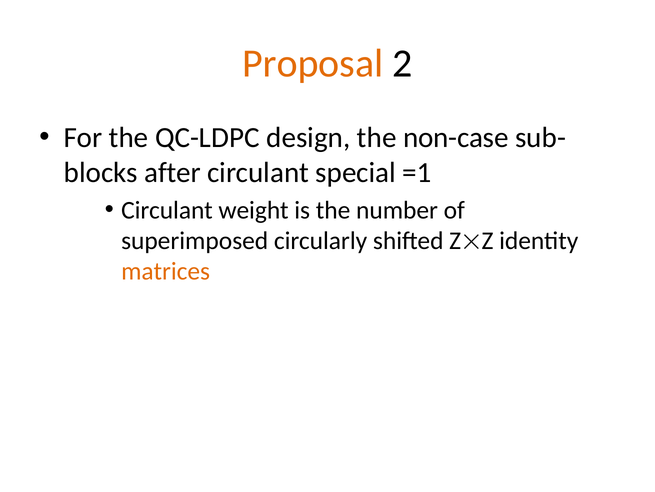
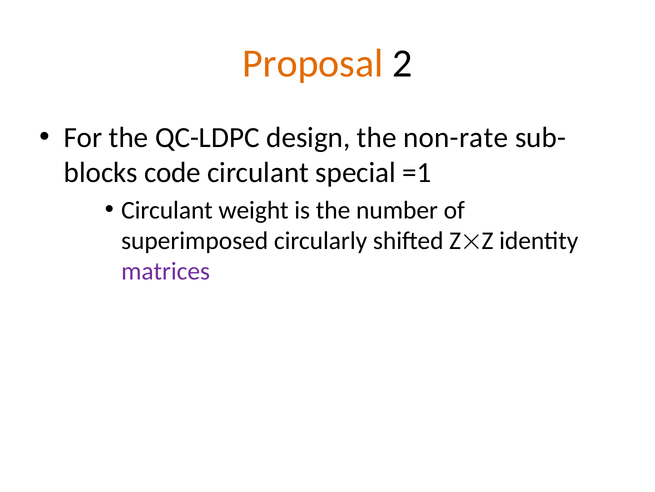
non-case: non-case -> non-rate
after: after -> code
matrices colour: orange -> purple
